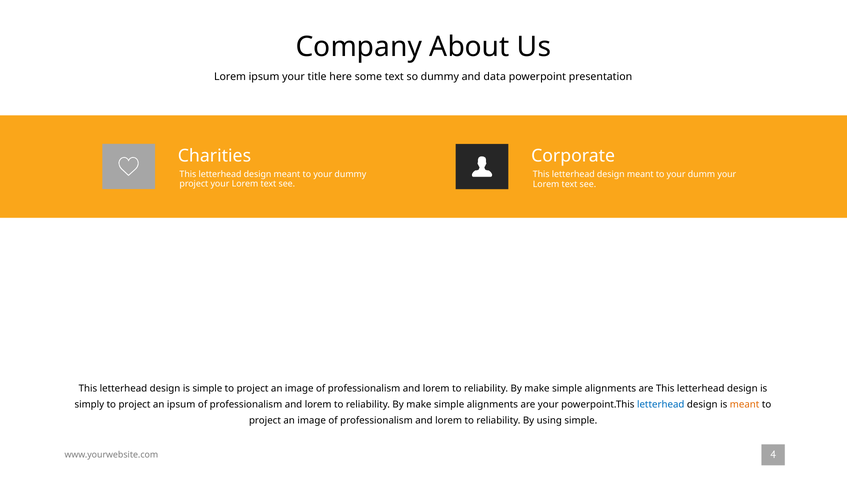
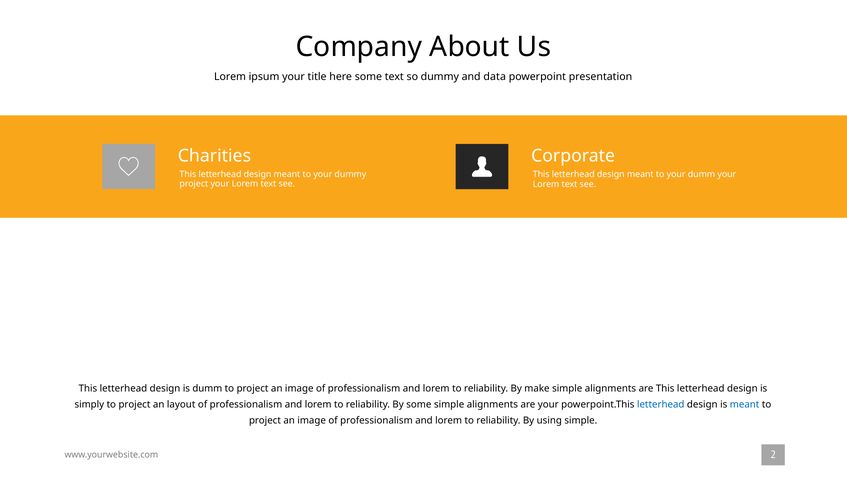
is simple: simple -> dumm
an ipsum: ipsum -> layout
make at (419, 404): make -> some
meant at (745, 404) colour: orange -> blue
4: 4 -> 2
